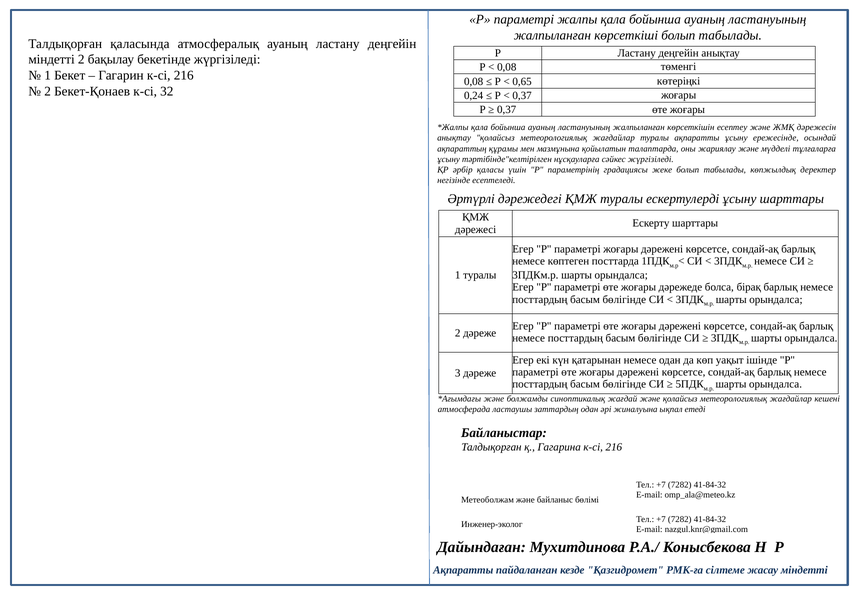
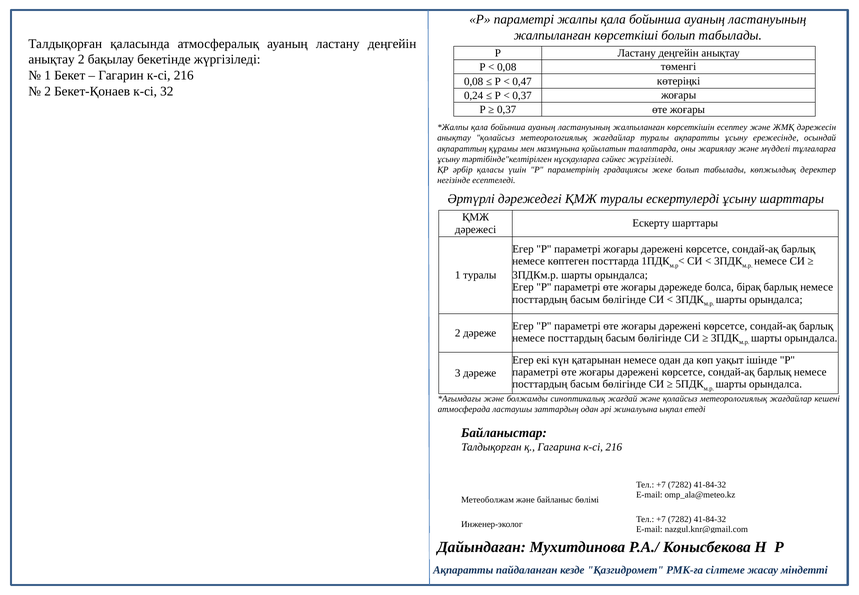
міндетті at (52, 60): міндетті -> анықтау
0,65: 0,65 -> 0,47
